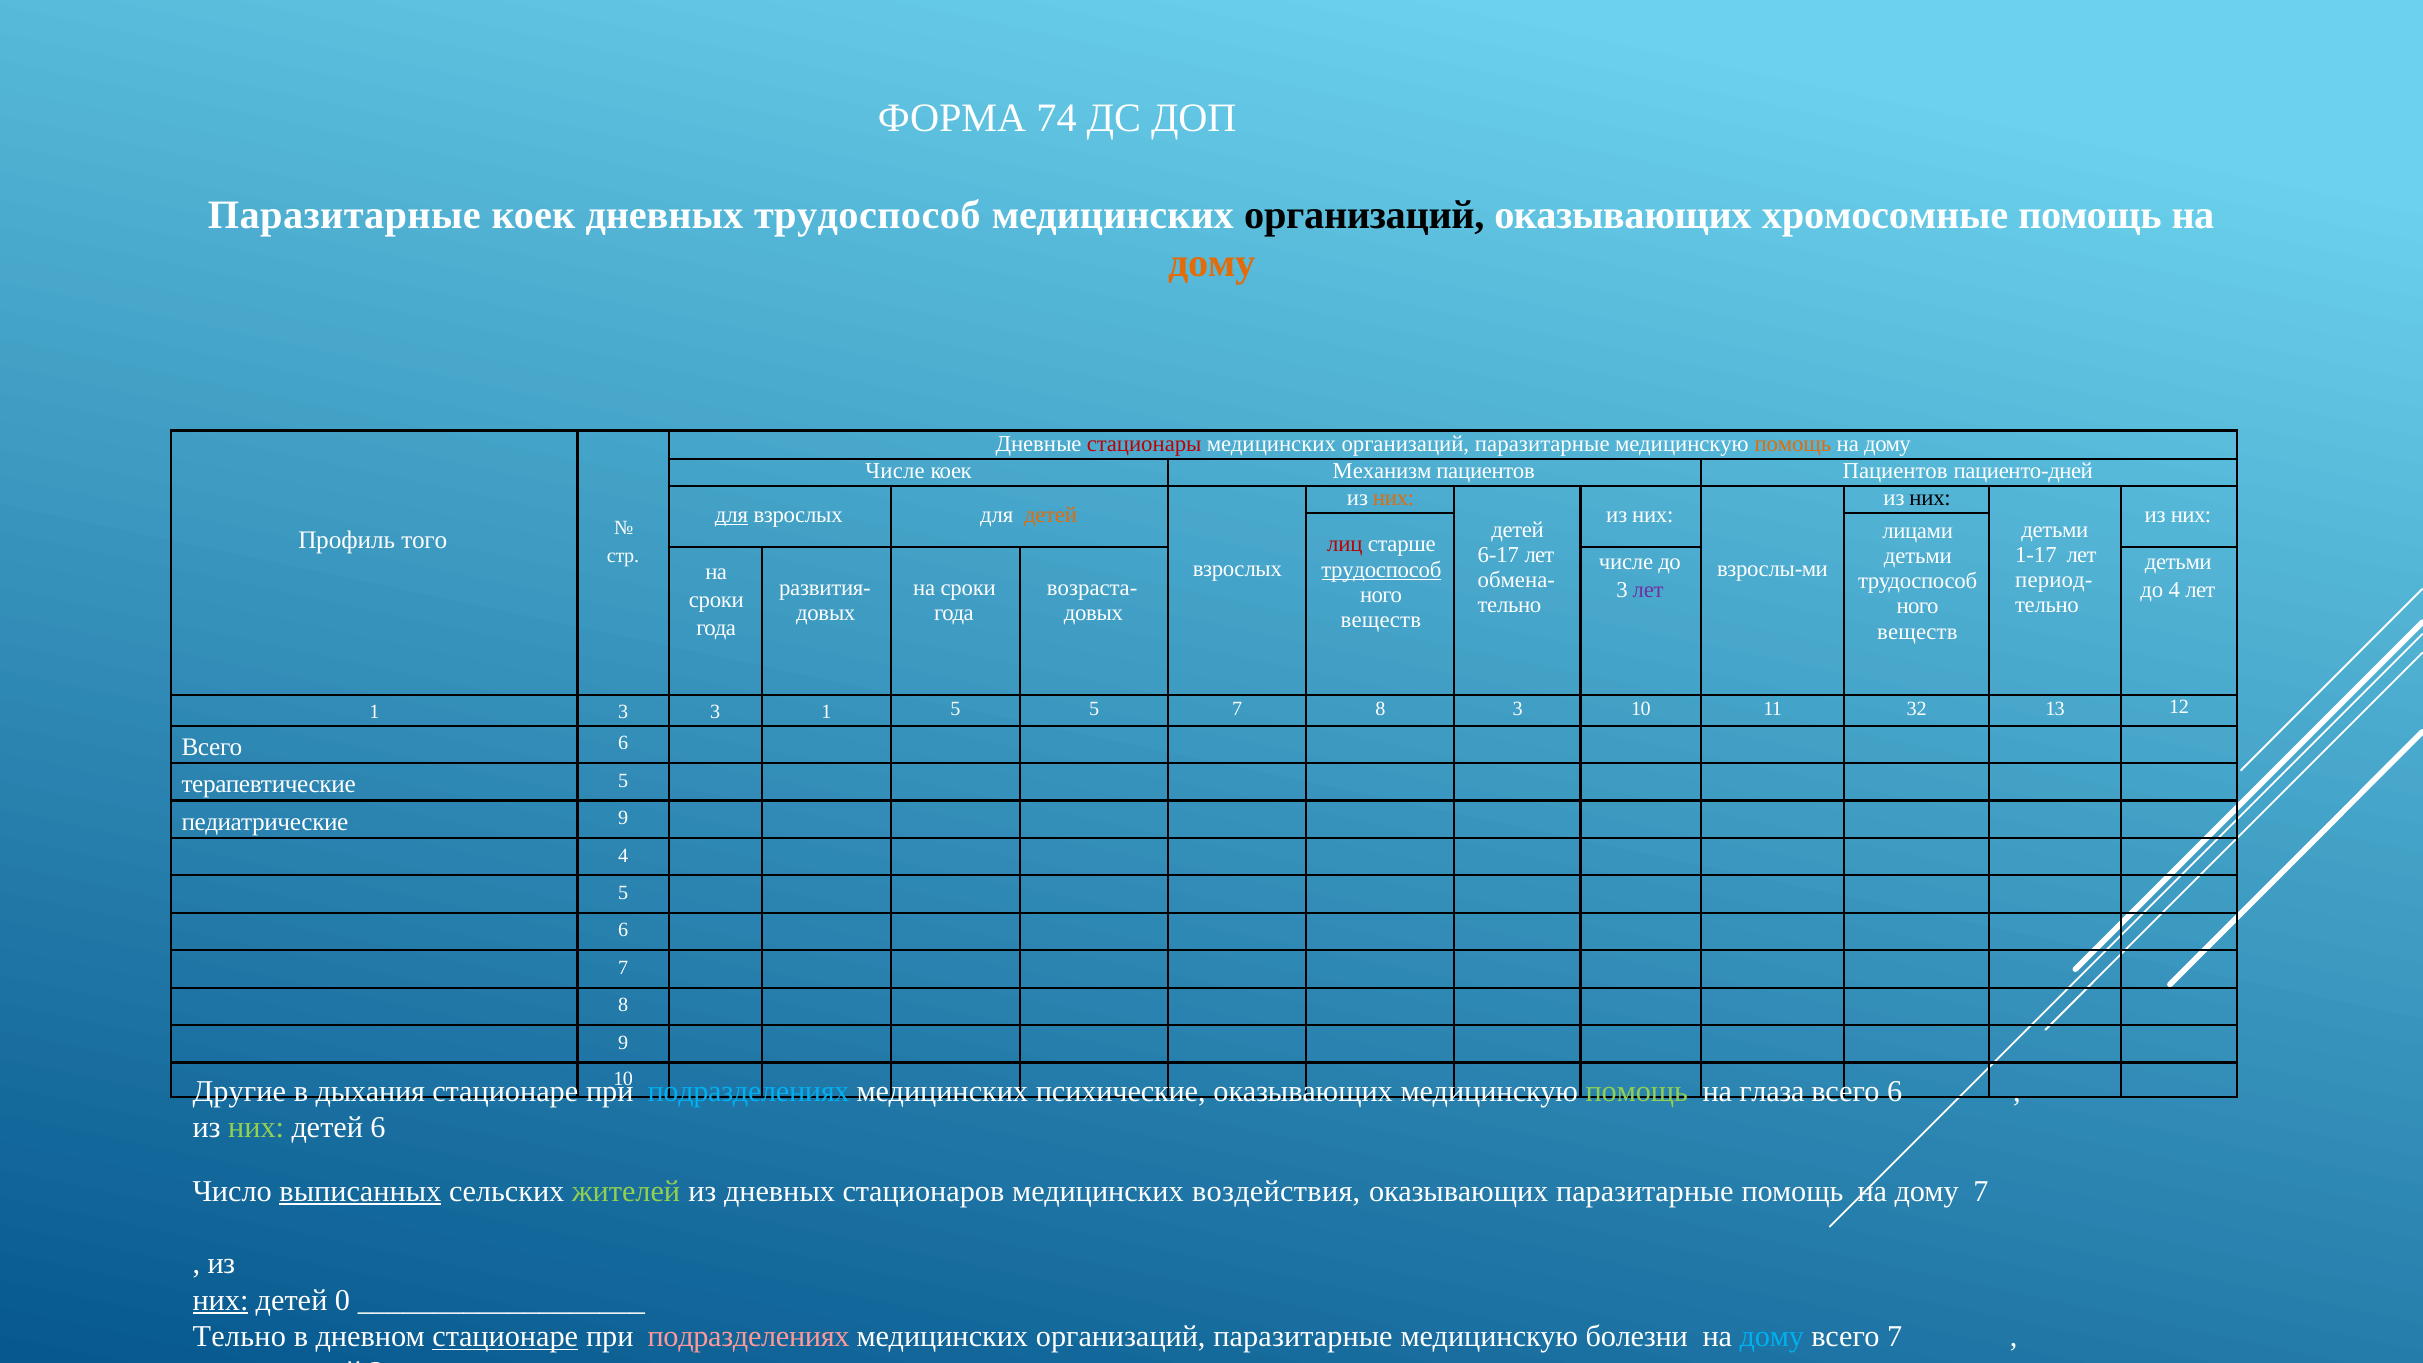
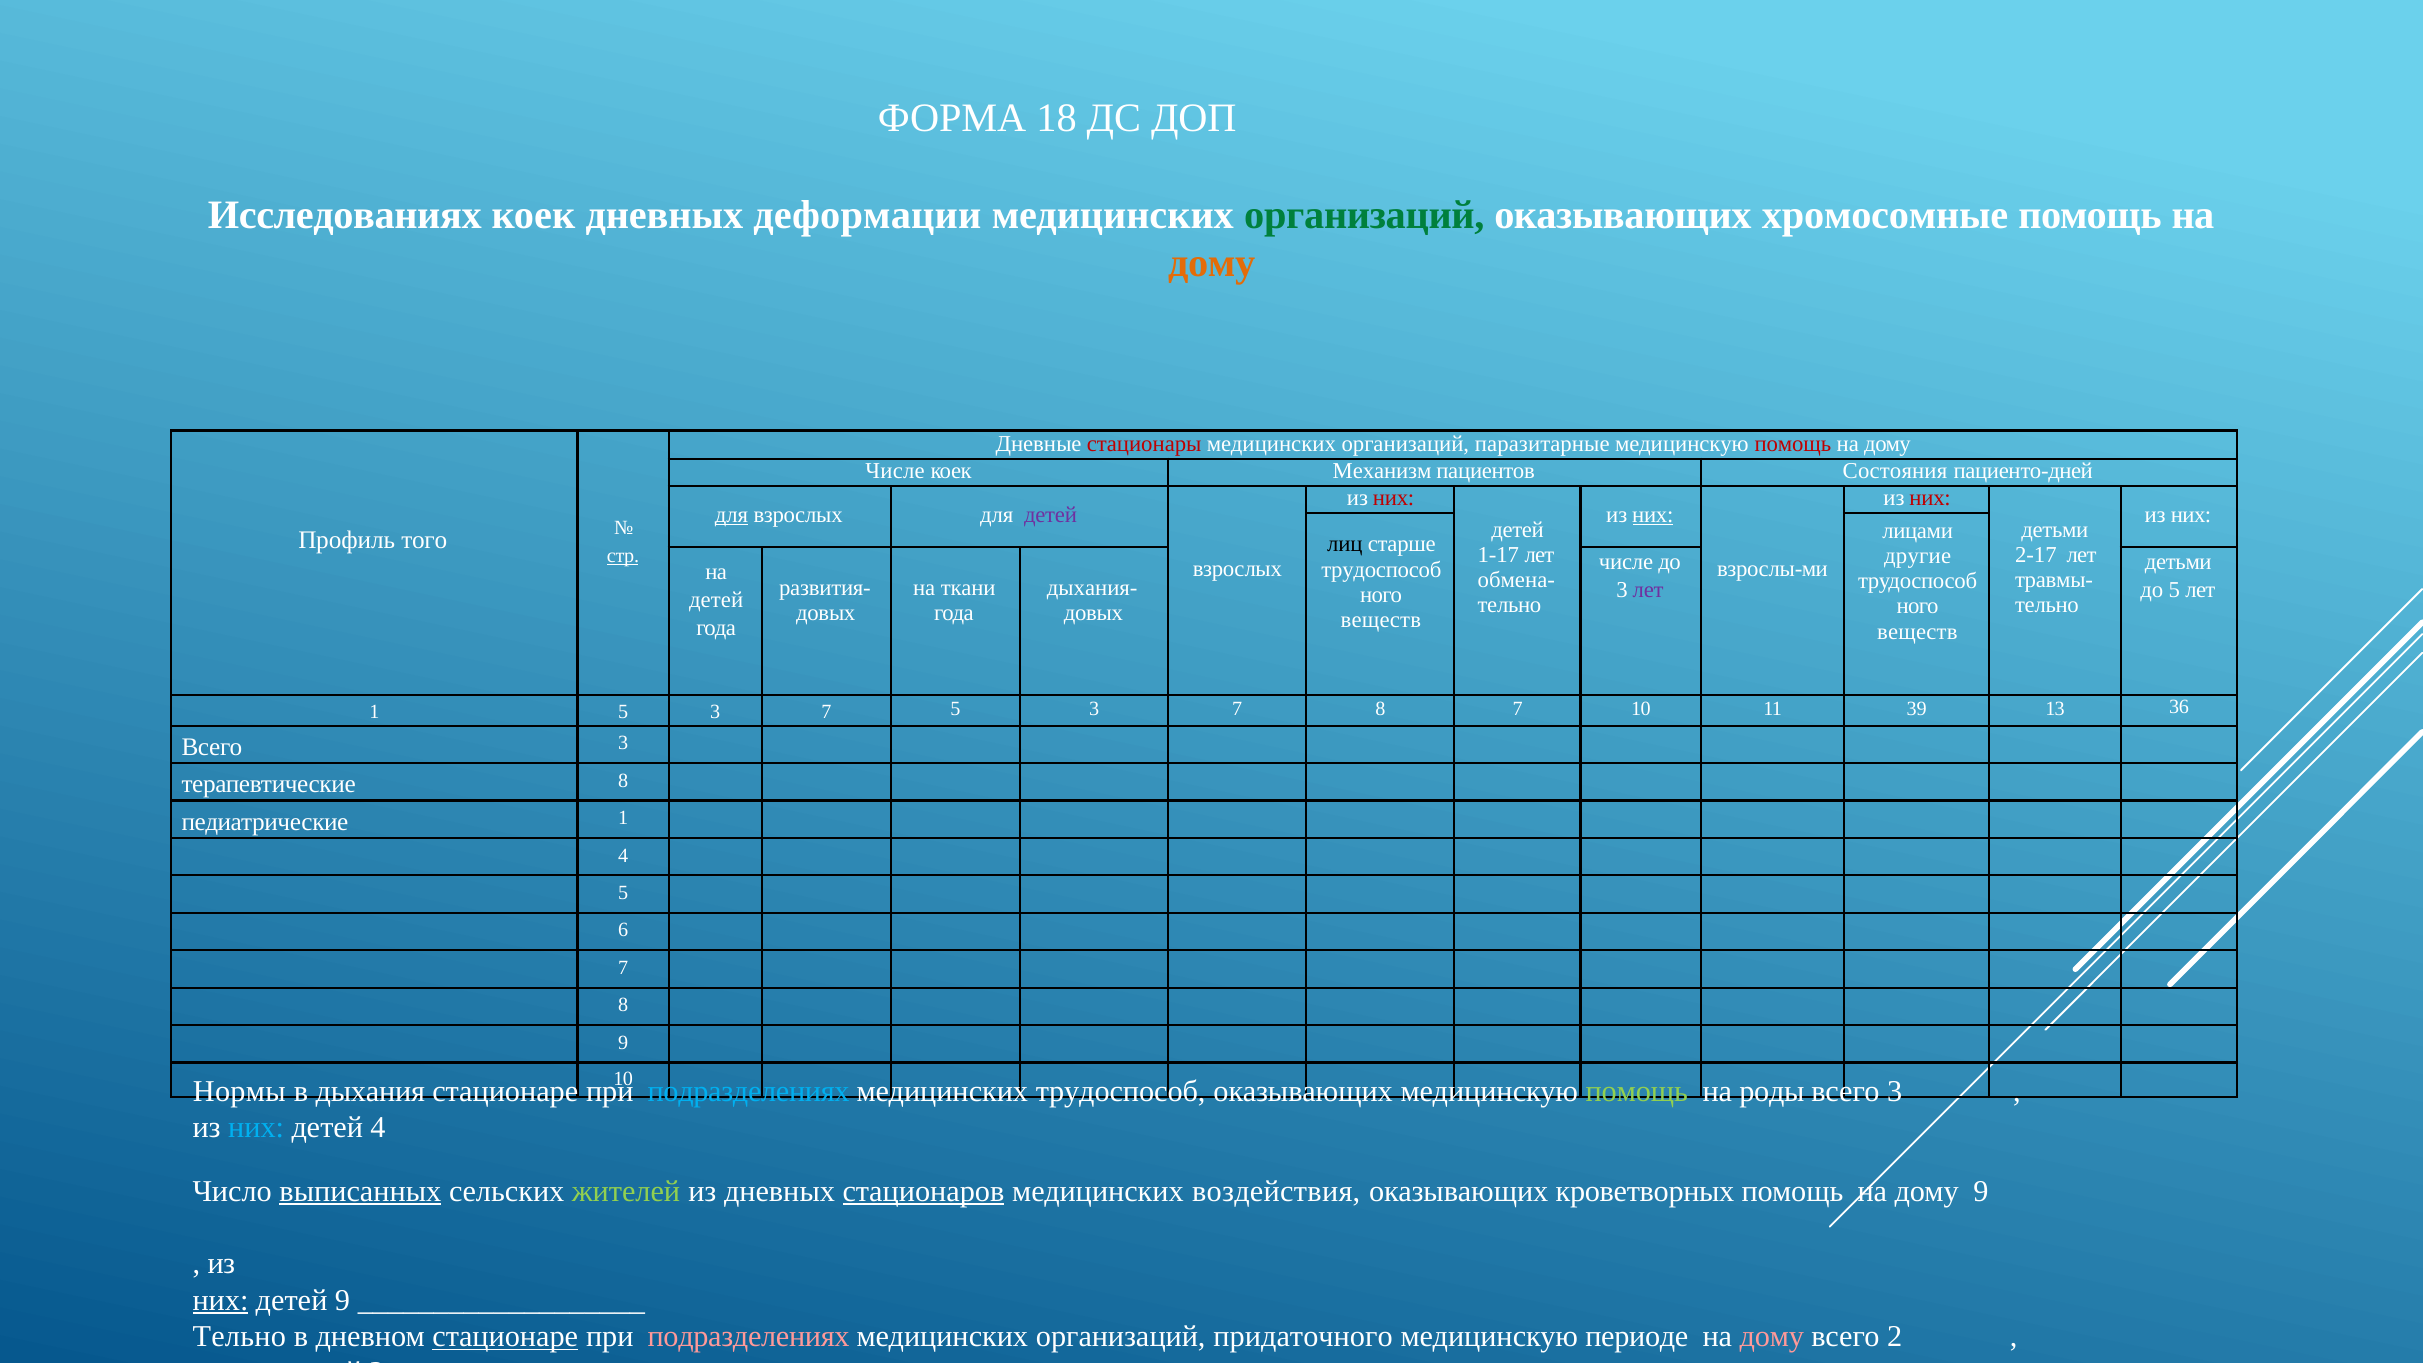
74: 74 -> 18
Паразитарные at (344, 215): Паразитарные -> Исследованиях
дневных трудоспособ: трудоспособ -> деформации
организаций at (1364, 215) colour: black -> green
помощь at (1793, 444) colour: orange -> red
пациентов Пациентов: Пациентов -> Состояния
них at (1394, 498) colour: orange -> red
них at (1930, 498) colour: black -> red
детей at (1050, 515) colour: orange -> purple
них at (1653, 515) underline: none -> present
лиц colour: red -> black
6-17: 6-17 -> 1-17
1-17: 1-17 -> 2-17
детьми at (1918, 556): детьми -> другие
стр underline: none -> present
трудоспособ at (1381, 570) underline: present -> none
период-: период- -> травмы-
сроки at (968, 588): сроки -> ткани
возраста-: возраста- -> дыхания-
до 4: 4 -> 5
сроки at (716, 600): сроки -> детей
1 3: 3 -> 5
1 at (826, 712): 1 -> 7
5 at (1094, 709): 5 -> 3
8 3: 3 -> 7
32: 32 -> 39
12: 12 -> 36
6 at (623, 743): 6 -> 3
терапевтические 5: 5 -> 8
педиатрические 9: 9 -> 1
Другие: Другие -> Нормы
медицинских психические: психические -> трудоспособ
глаза: глаза -> роды
6 at (1895, 1091): 6 -> 3
них at (256, 1127) colour: light green -> light blue
детей 6: 6 -> 4
стационаров underline: none -> present
оказывающих паразитарные: паразитарные -> кроветворных
дому 7: 7 -> 9
детей 0: 0 -> 9
паразитарные at (1303, 1336): паразитарные -> придаточного
болезни: болезни -> периоде
дому at (1772, 1336) colour: light blue -> pink
всего 7: 7 -> 2
